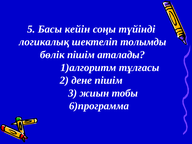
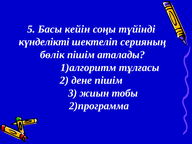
логикалық: логикалық -> күнделікті
толымды: толымды -> серияның
6)программа: 6)программа -> 2)программа
